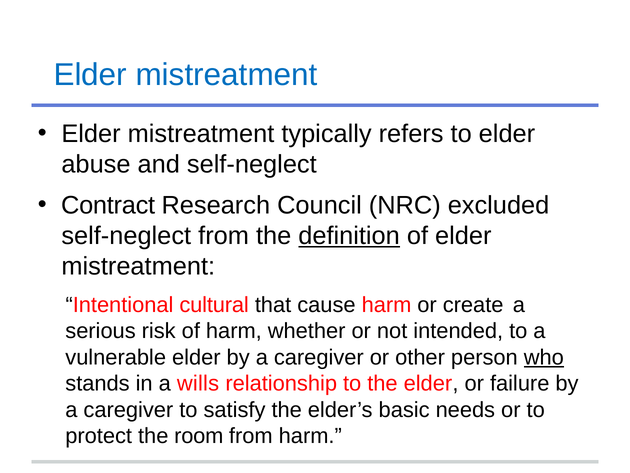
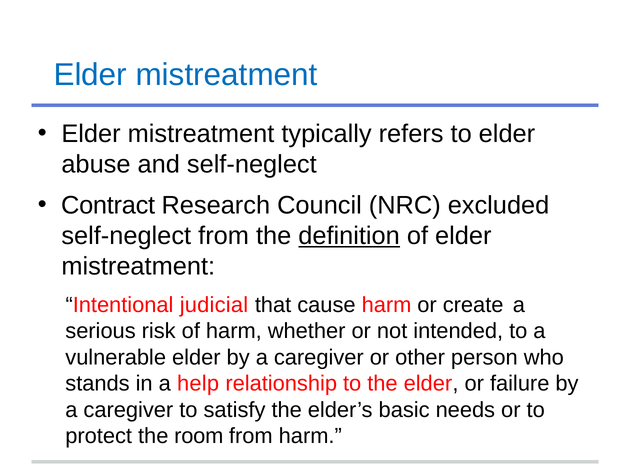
cultural: cultural -> judicial
who underline: present -> none
wills: wills -> help
